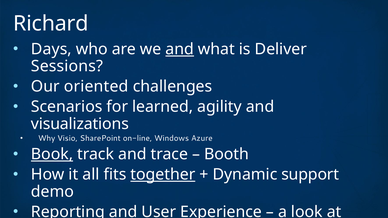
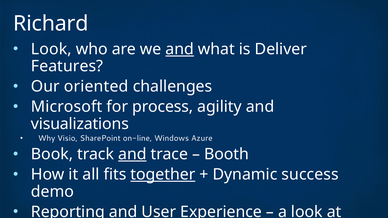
Days at (51, 49): Days -> Look
Sessions: Sessions -> Features
Scenarios: Scenarios -> Microsoft
for learned: learned -> process
Book underline: present -> none
and at (132, 154) underline: none -> present
support: support -> success
